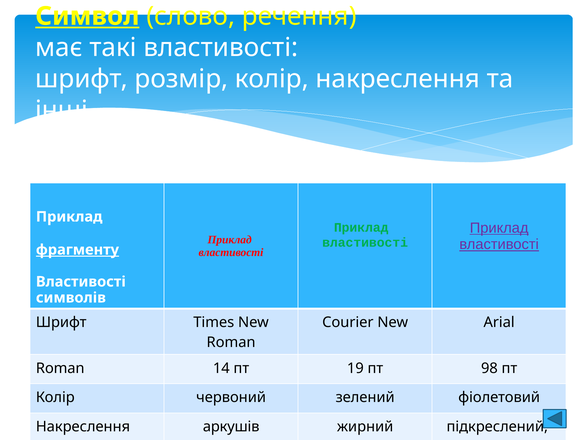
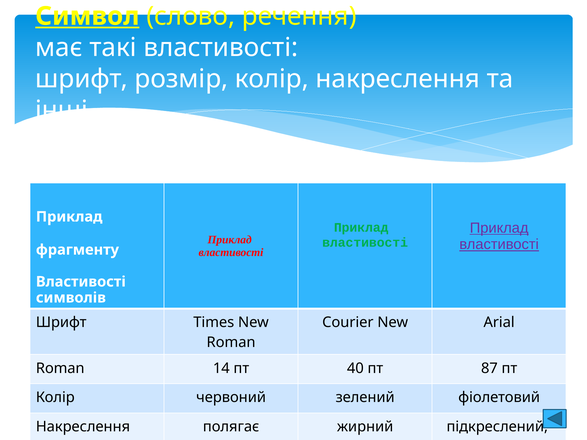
фрагменту underline: present -> none
19: 19 -> 40
98: 98 -> 87
аркушів: аркушів -> полягає
